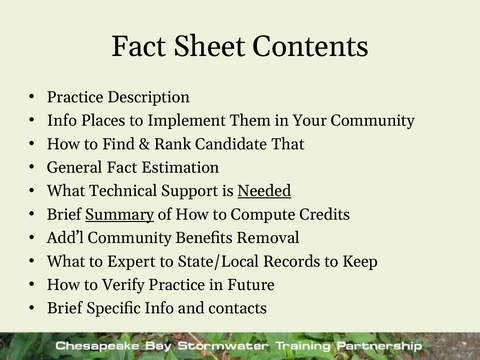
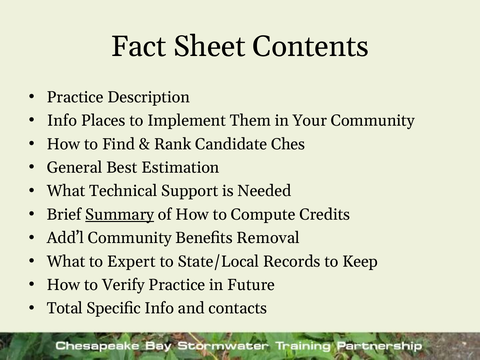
That: That -> Ches
General Fact: Fact -> Best
Needed underline: present -> none
Brief at (65, 308): Brief -> Total
